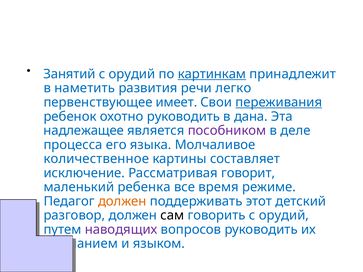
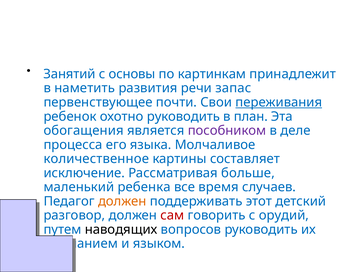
орудий at (132, 74): орудий -> основы
картинкам underline: present -> none
легко: легко -> запас
имеет: имеет -> почти
дана: дана -> план
надлежащее: надлежащее -> обогащения
говорит: говорит -> больше
режиме: режиме -> случаев
сам colour: black -> red
наводящих colour: purple -> black
